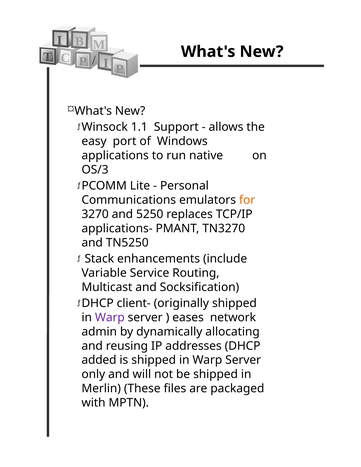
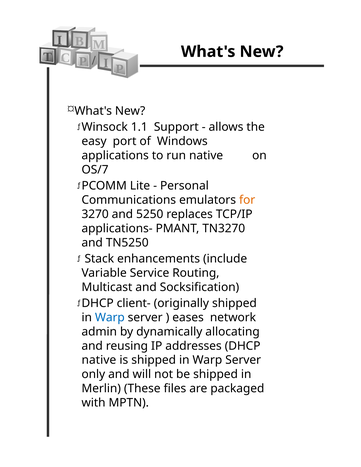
OS/3: OS/3 -> OS/7
Warp at (110, 317) colour: purple -> blue
added at (99, 360): added -> native
